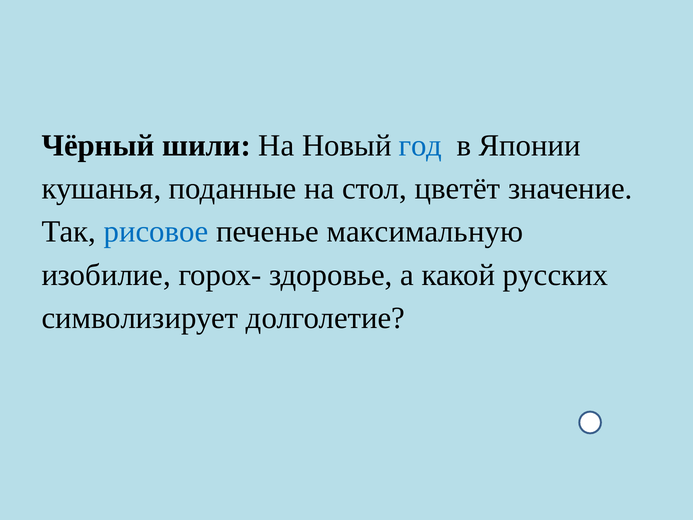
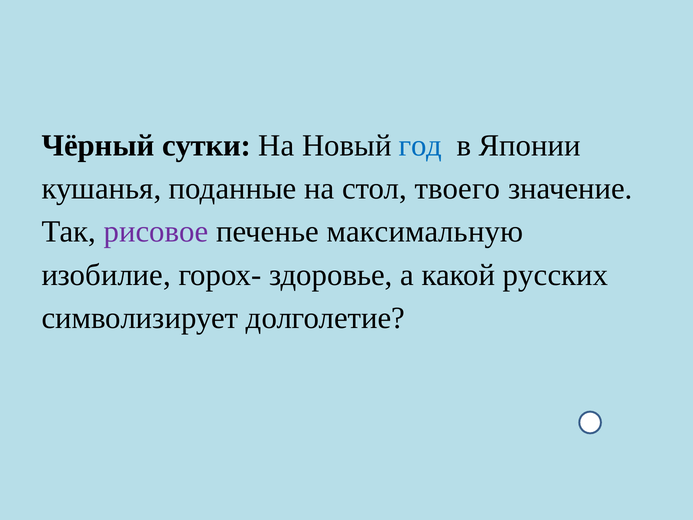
шили: шили -> сутки
цветёт: цветёт -> твоего
рисовое colour: blue -> purple
